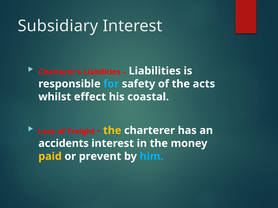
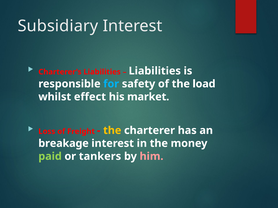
acts: acts -> load
coastal: coastal -> market
accidents: accidents -> breakage
paid colour: yellow -> light green
prevent: prevent -> tankers
him colour: light blue -> pink
